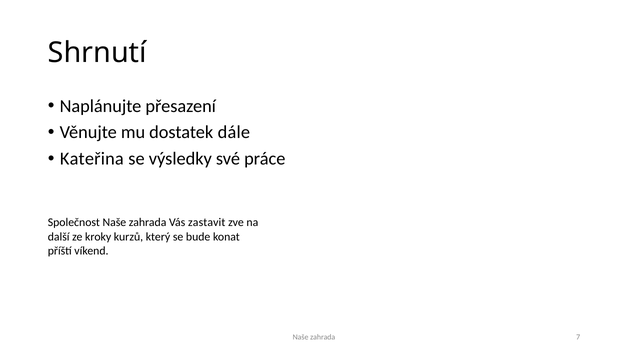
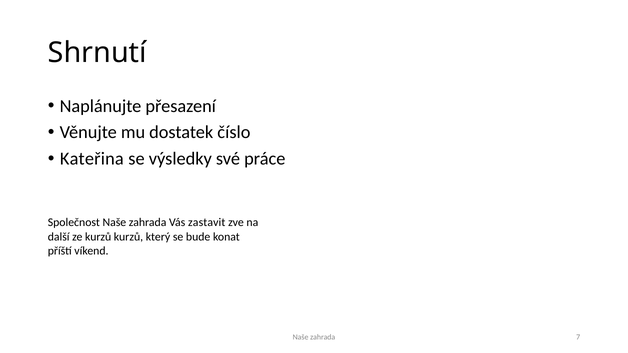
dále: dále -> číslo
ze kroky: kroky -> kurzů
